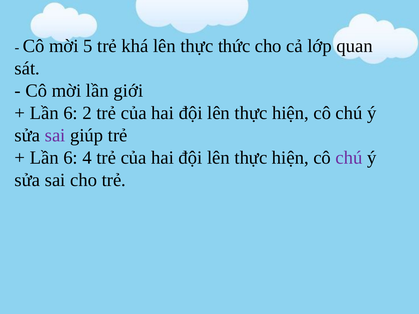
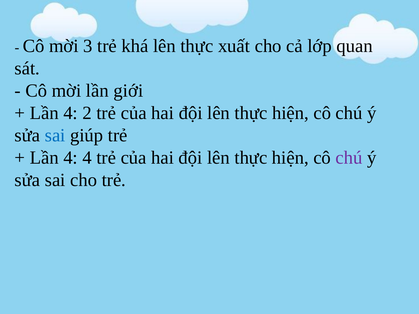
5: 5 -> 3
thức: thức -> xuất
6 at (71, 113): 6 -> 4
sai at (55, 135) colour: purple -> blue
6 at (71, 158): 6 -> 4
